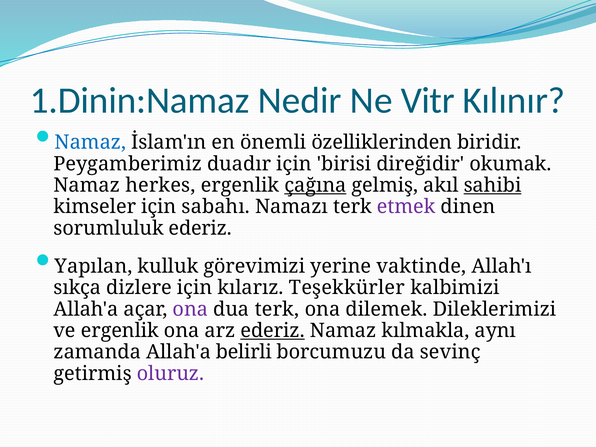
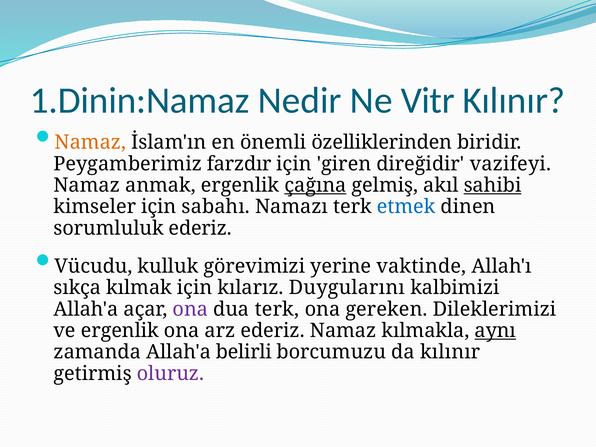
Namaz at (90, 142) colour: blue -> orange
duadır: duadır -> farzdır
birisi: birisi -> giren
okumak: okumak -> vazifeyi
herkes: herkes -> anmak
etmek colour: purple -> blue
Yapılan: Yapılan -> Vücudu
dizlere: dizlere -> kılmak
Teşekkürler: Teşekkürler -> Duygularını
dilemek: dilemek -> gereken
ederiz at (273, 331) underline: present -> none
aynı underline: none -> present
da sevinç: sevinç -> kılınır
